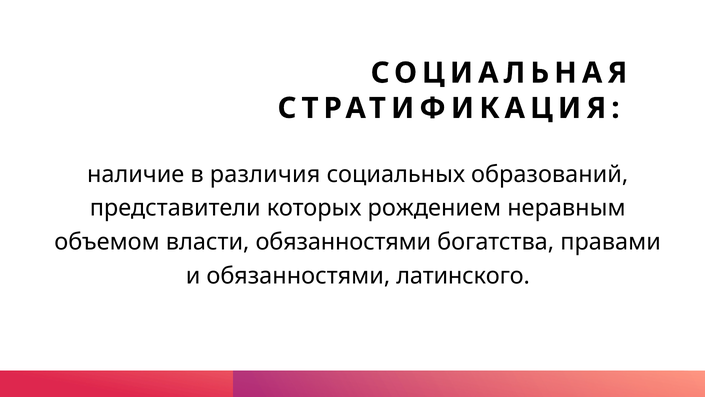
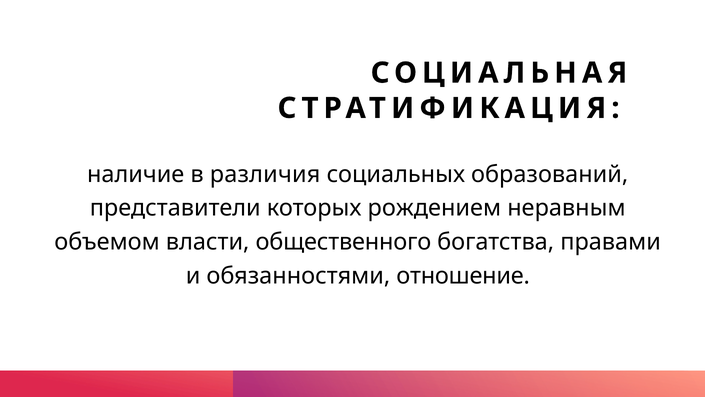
власти обязанностями: обязанностями -> общественного
латинского: латинского -> отношение
